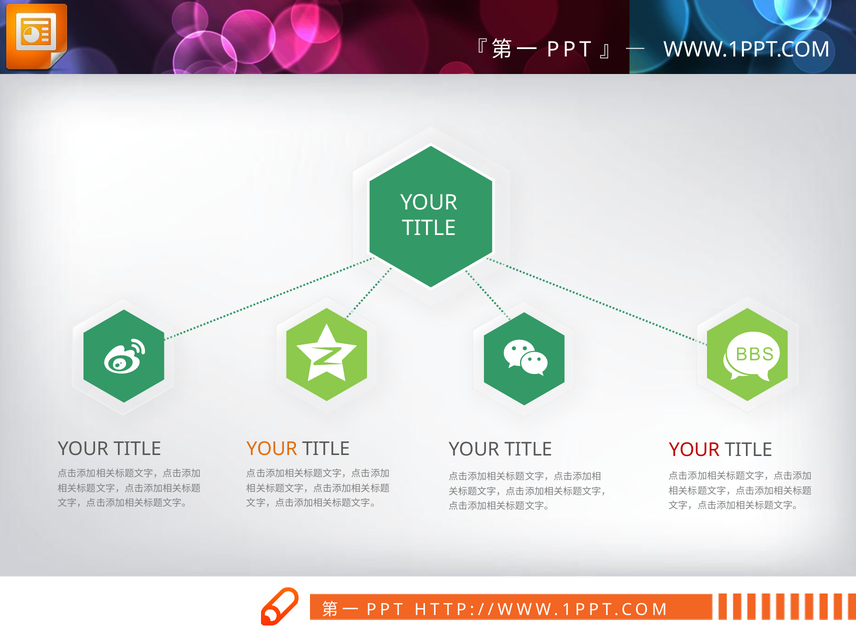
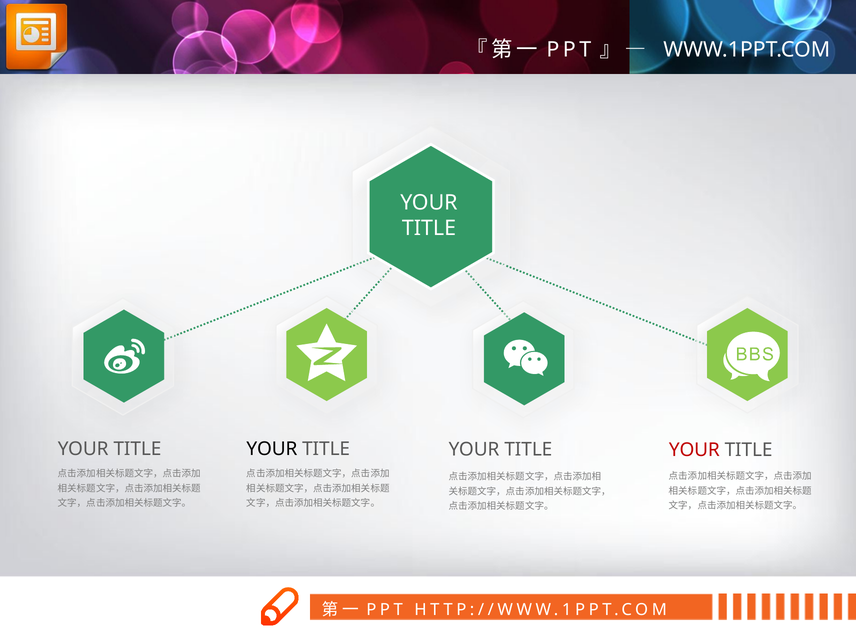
YOUR at (272, 449) colour: orange -> black
